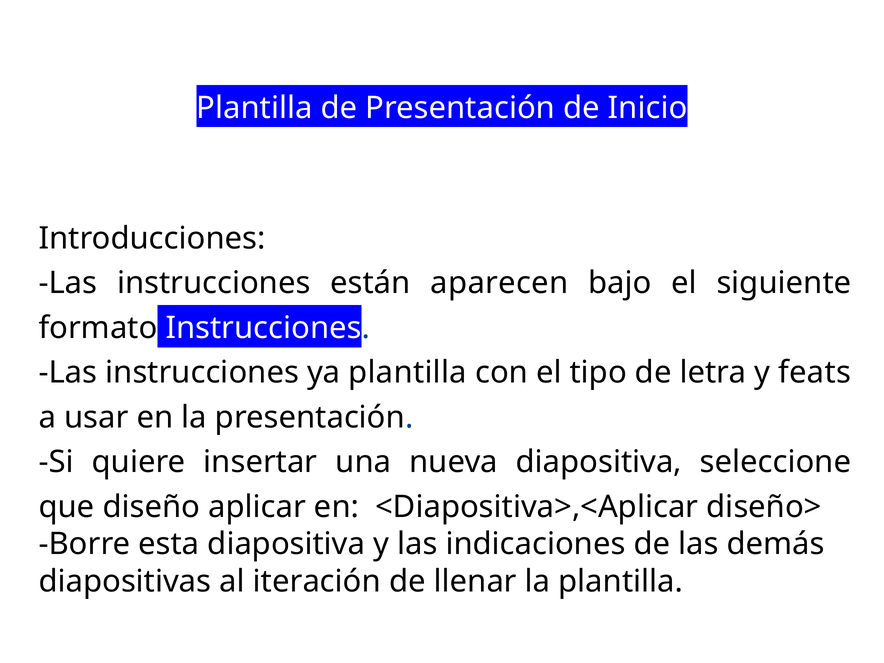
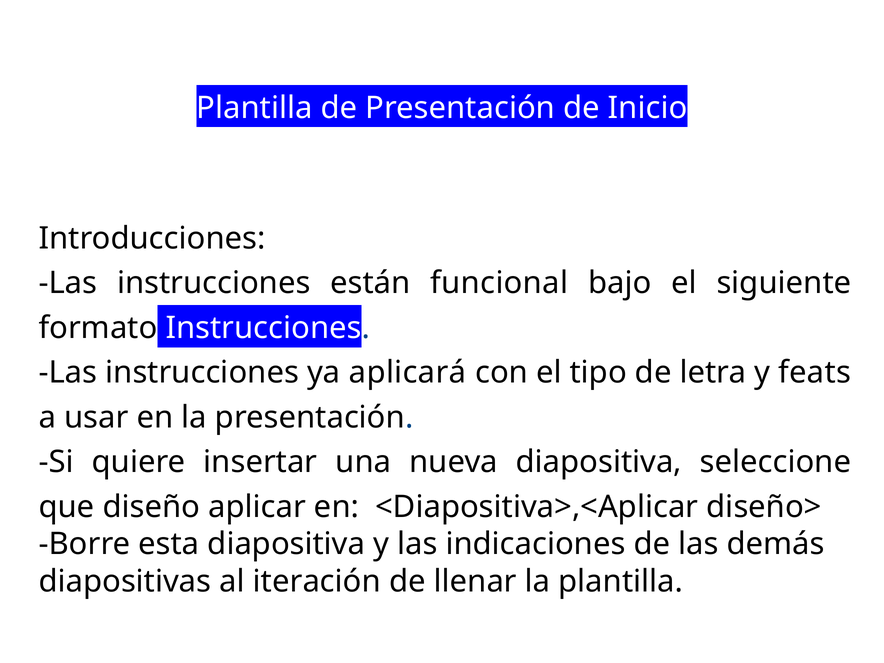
aparecen: aparecen -> funcional
ya plantilla: plantilla -> aplicará
